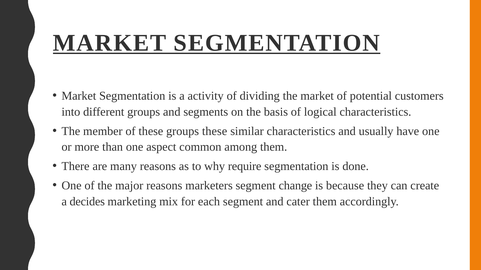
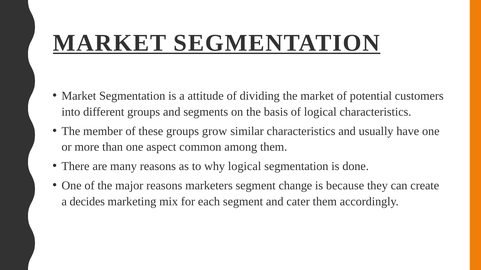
activity: activity -> attitude
groups these: these -> grow
why require: require -> logical
